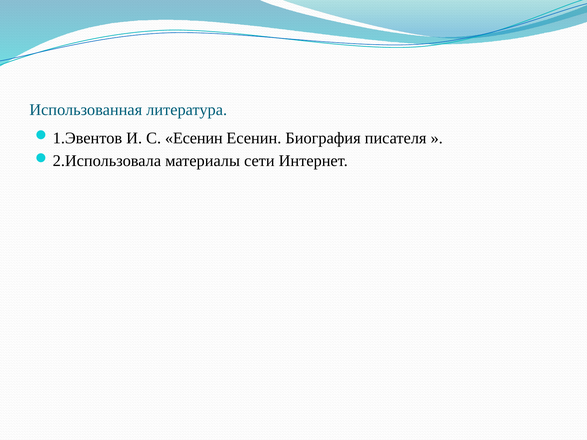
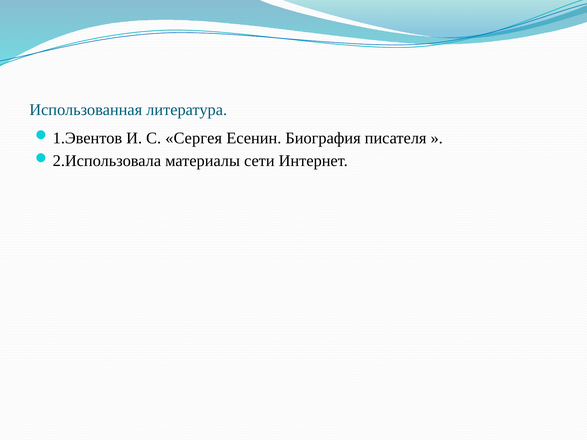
С Есенин: Есенин -> Сергея
